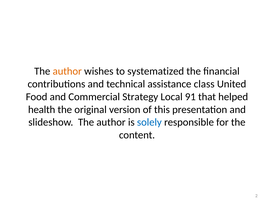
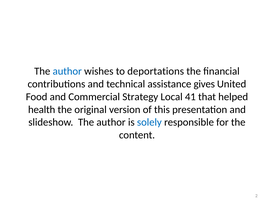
author at (67, 71) colour: orange -> blue
systematized: systematized -> deportations
class: class -> gives
91: 91 -> 41
